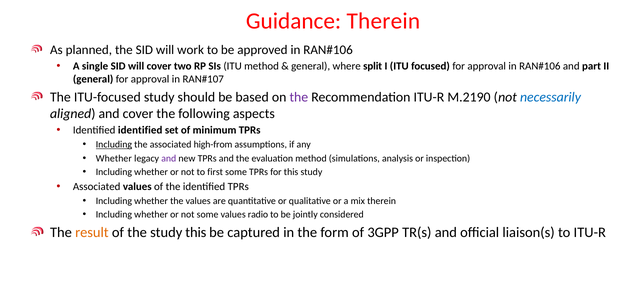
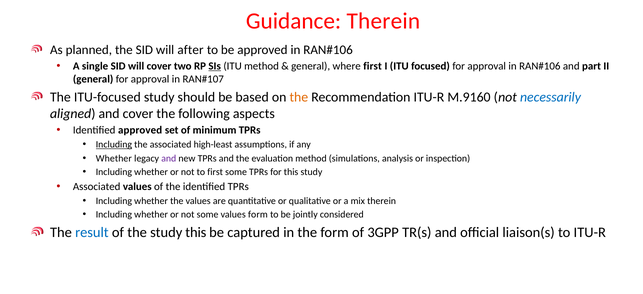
work: work -> after
SIs underline: none -> present
where split: split -> first
the at (299, 97) colour: purple -> orange
M.2190: M.2190 -> M.9160
Identified identified: identified -> approved
high-from: high-from -> high-least
values radio: radio -> form
result colour: orange -> blue
